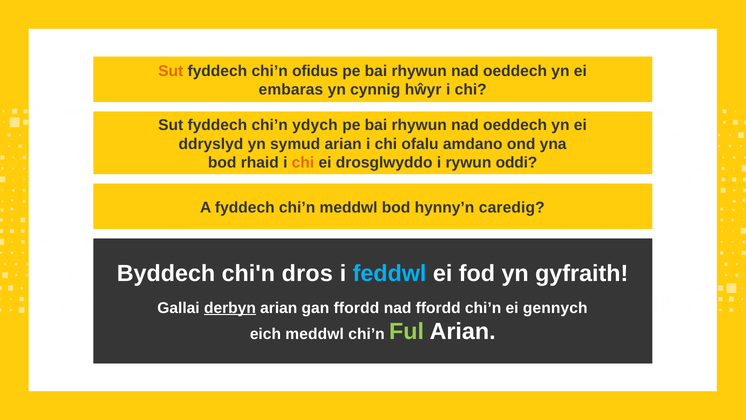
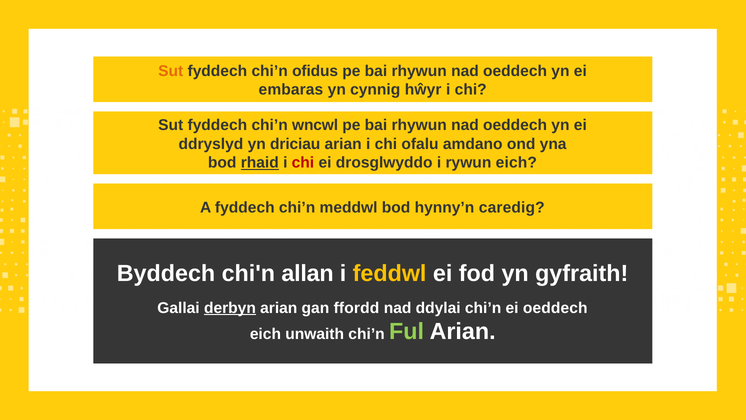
ydych: ydych -> wncwl
symud: symud -> driciau
rhaid underline: none -> present
chi at (303, 162) colour: orange -> red
rywun oddi: oddi -> eich
dros: dros -> allan
feddwl colour: light blue -> yellow
nad ffordd: ffordd -> ddylai
ei gennych: gennych -> oeddech
eich meddwl: meddwl -> unwaith
